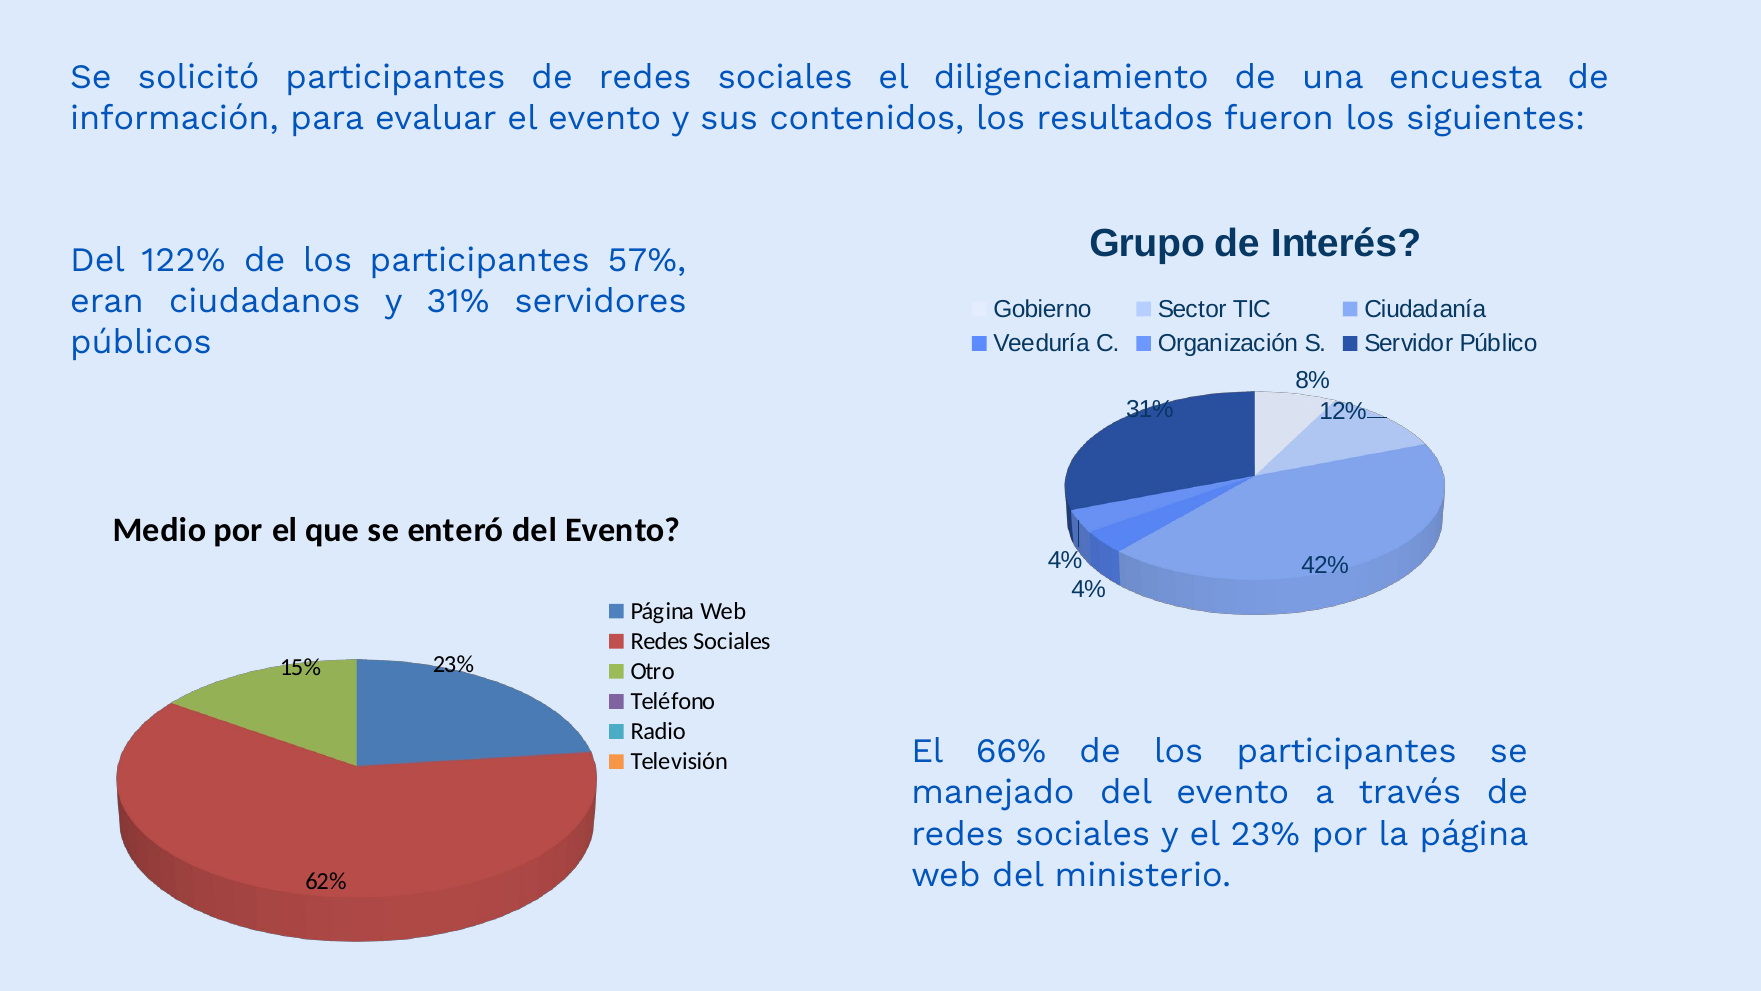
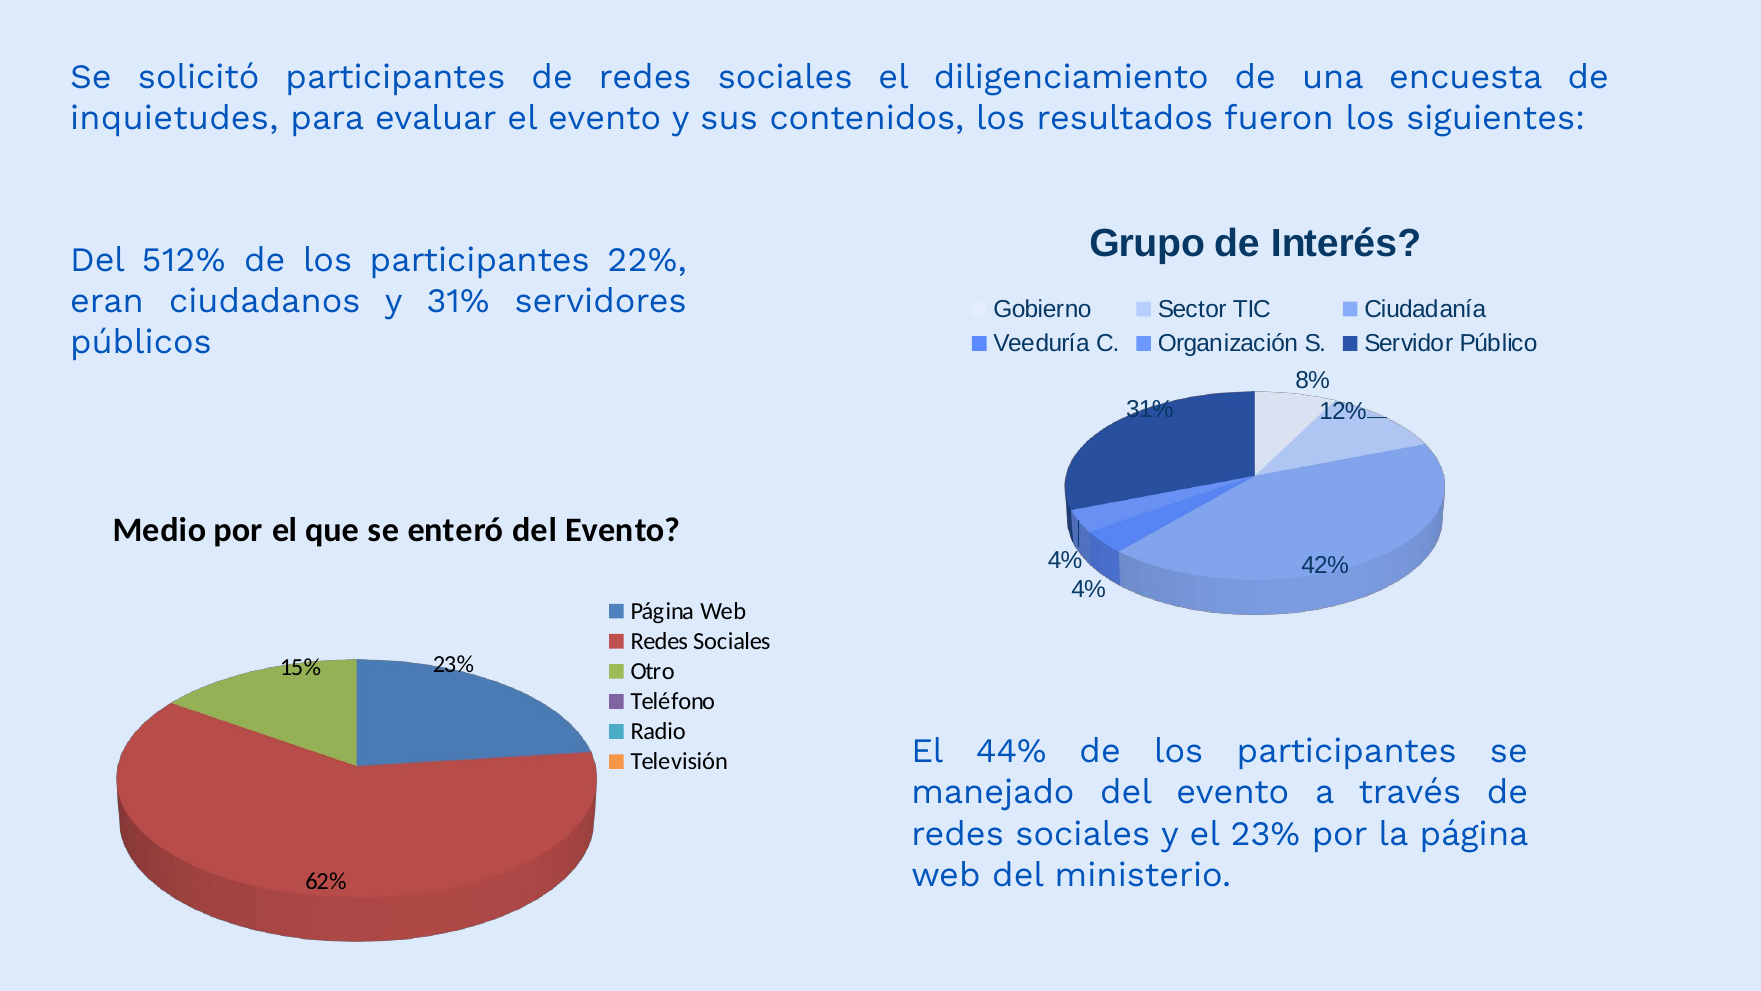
información: información -> inquietudes
122%: 122% -> 512%
57%: 57% -> 22%
66%: 66% -> 44%
